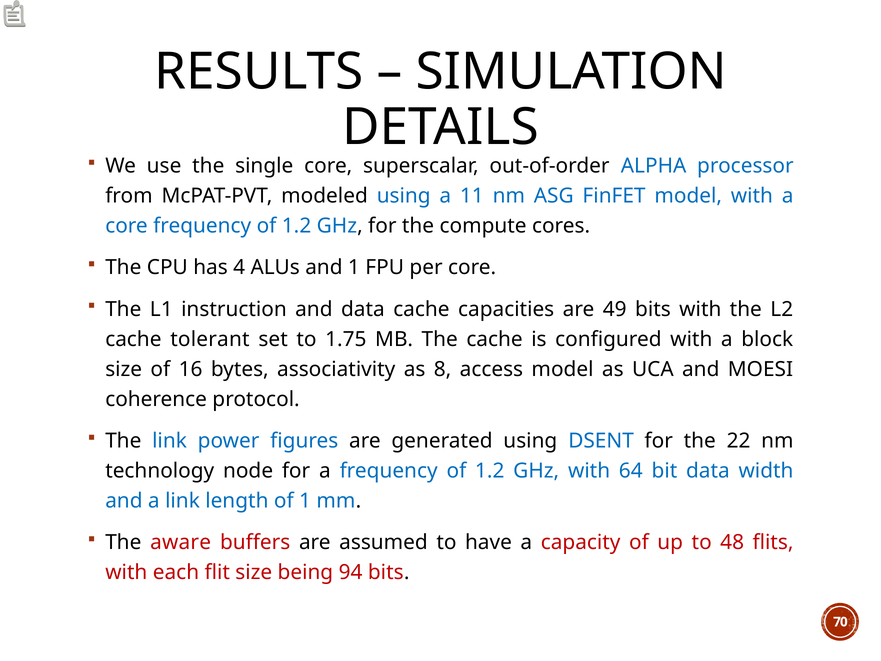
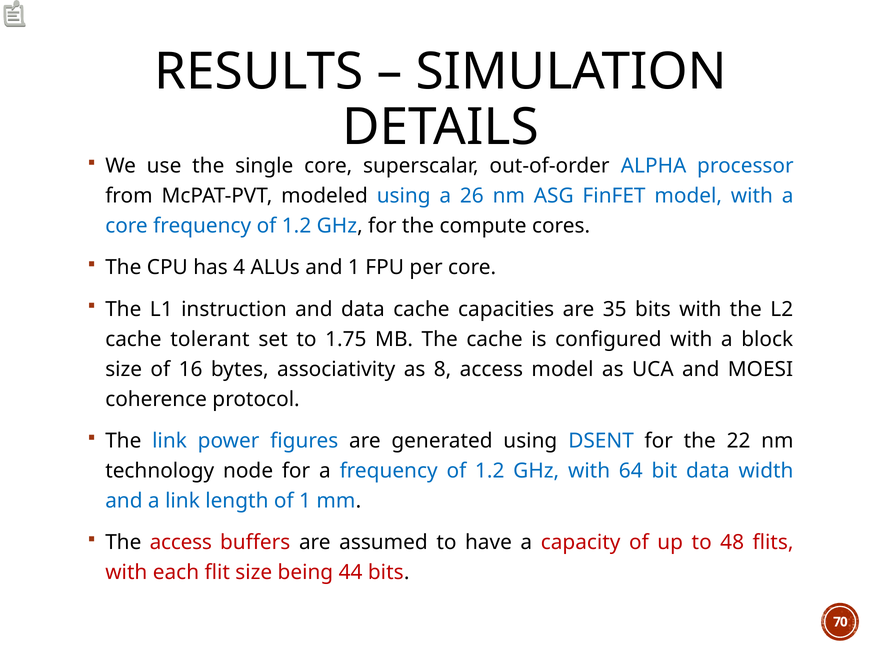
11: 11 -> 26
49: 49 -> 35
The aware: aware -> access
94: 94 -> 44
